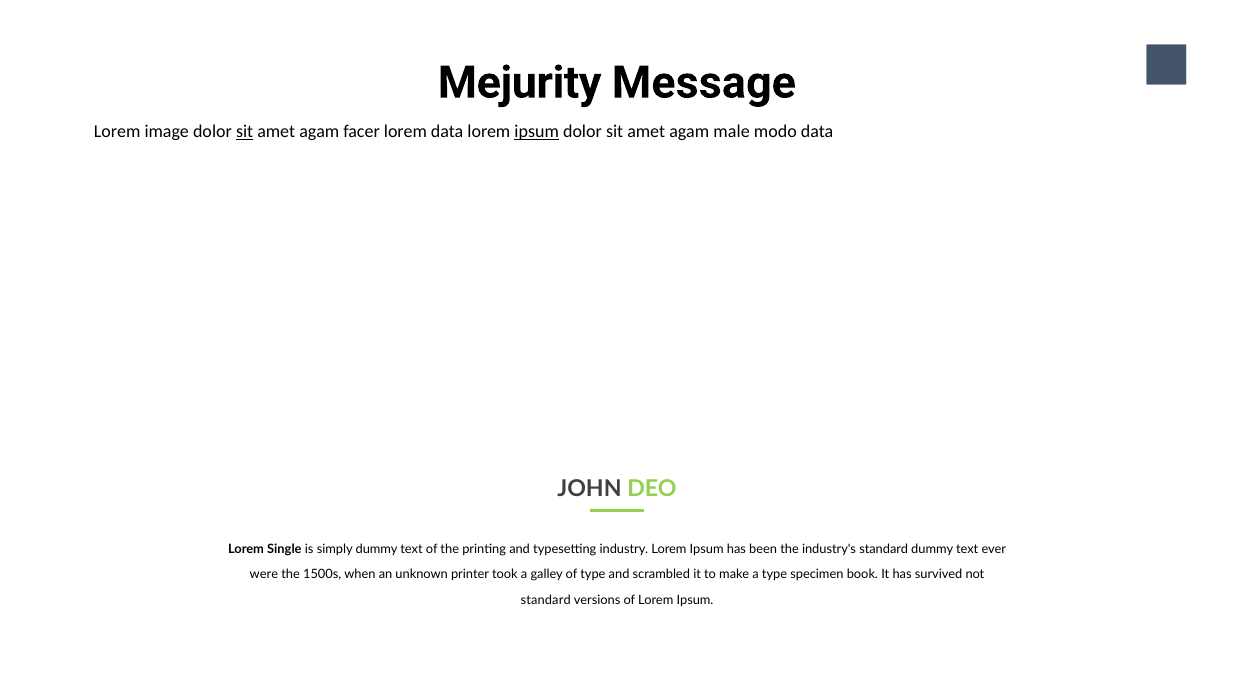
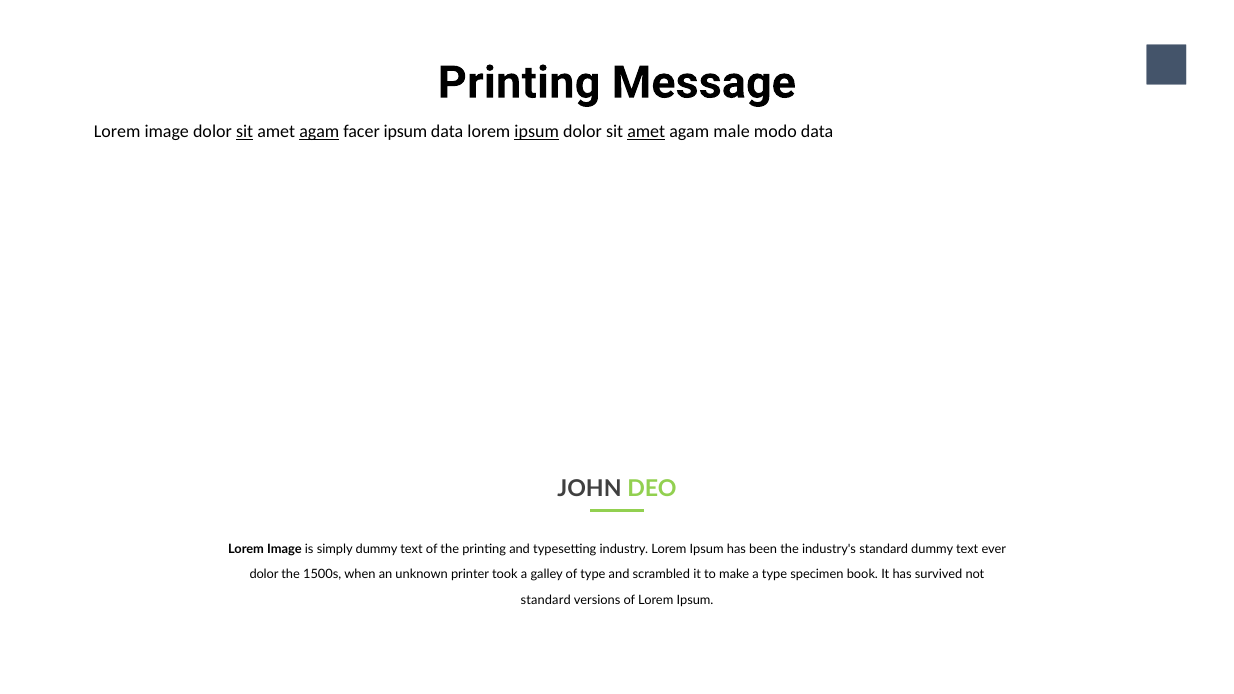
Mejurity at (520, 83): Mejurity -> Printing
agam at (319, 131) underline: none -> present
facer lorem: lorem -> ipsum
amet at (646, 131) underline: none -> present
Single at (284, 549): Single -> Image
were at (264, 575): were -> dolor
